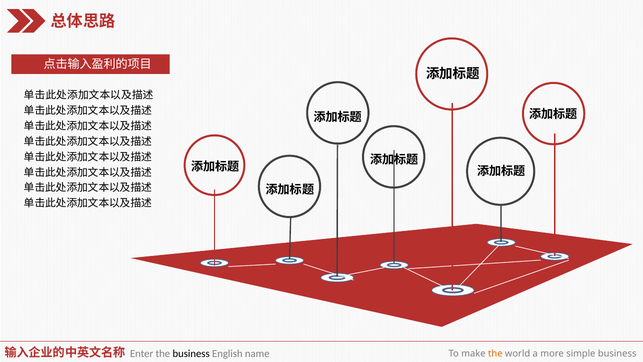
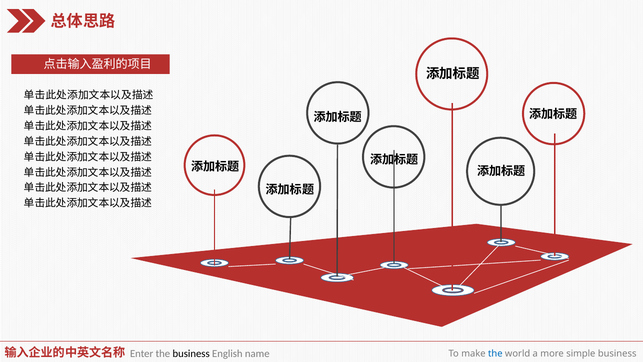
the at (495, 353) colour: orange -> blue
